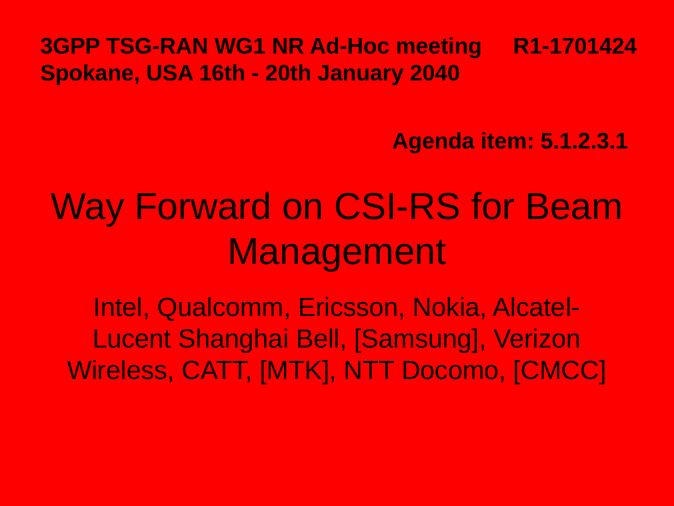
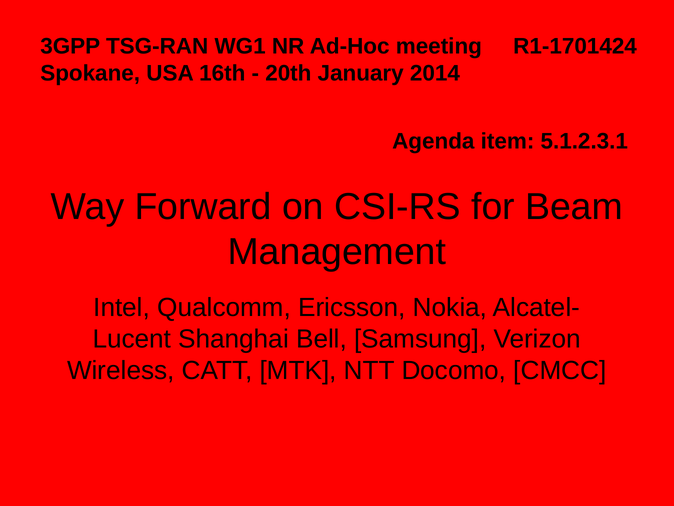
2040: 2040 -> 2014
